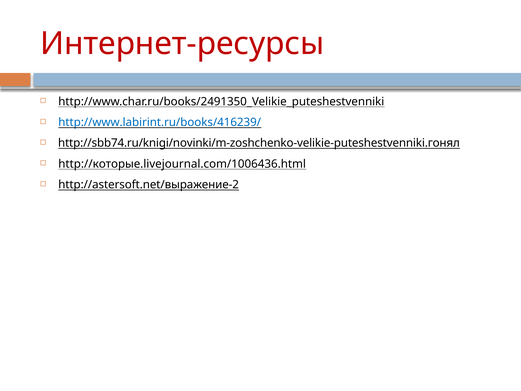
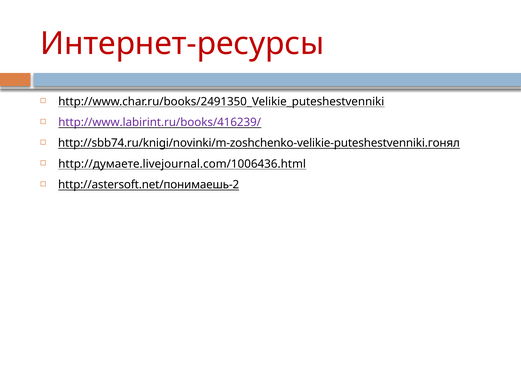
http://www.labirint.ru/books/416239/ colour: blue -> purple
http://которые.livejournal.com/1006436.html: http://которые.livejournal.com/1006436.html -> http://думаете.livejournal.com/1006436.html
http://astersoft.net/выражение-2: http://astersoft.net/выражение-2 -> http://astersoft.net/понимаешь-2
